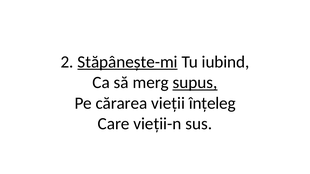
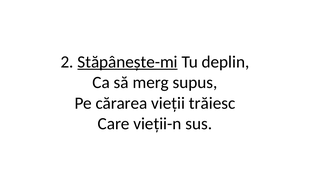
iubind: iubind -> deplin
supus underline: present -> none
înțeleg: înțeleg -> trăiesc
